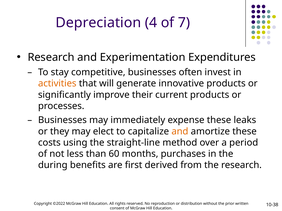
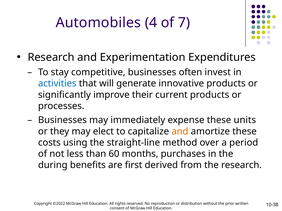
Depreciation: Depreciation -> Automobiles
activities colour: orange -> blue
leaks: leaks -> units
